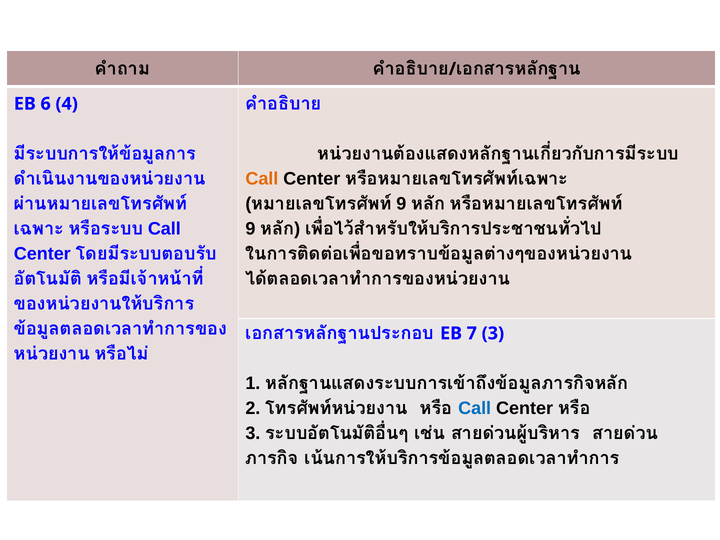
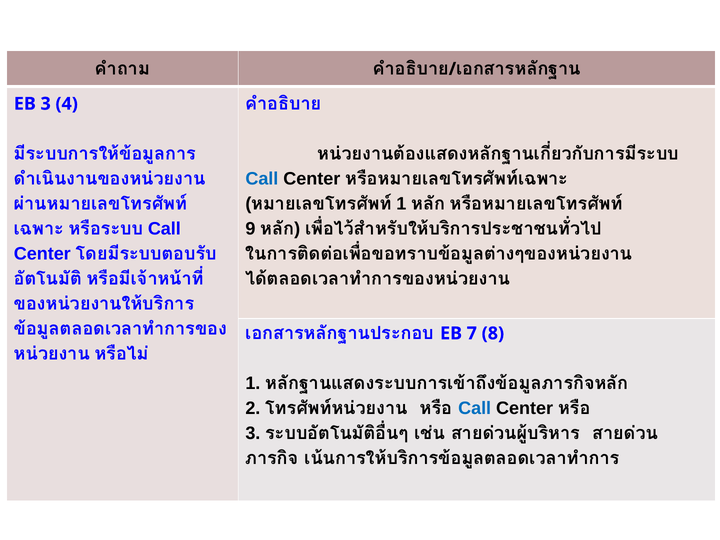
EB 6: 6 -> 3
Call at (262, 179) colour: orange -> blue
9 at (401, 204): 9 -> 1
7 3: 3 -> 8
